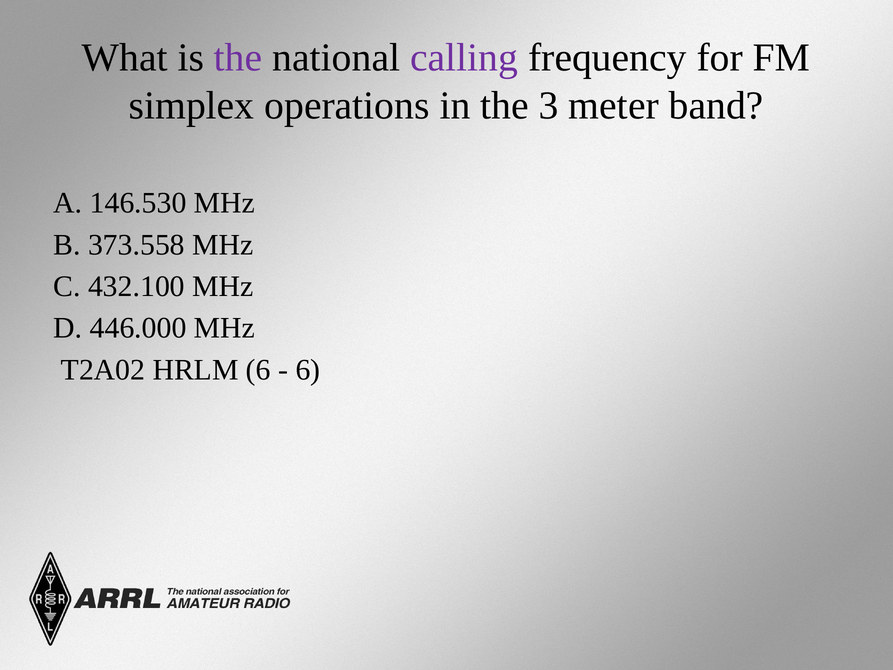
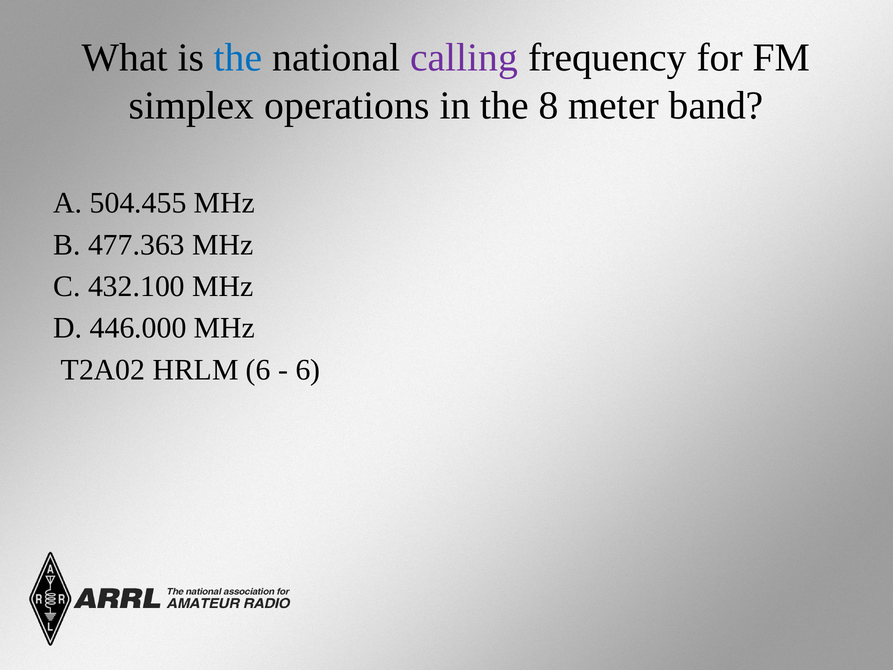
the at (238, 58) colour: purple -> blue
3: 3 -> 8
146.530: 146.530 -> 504.455
373.558: 373.558 -> 477.363
